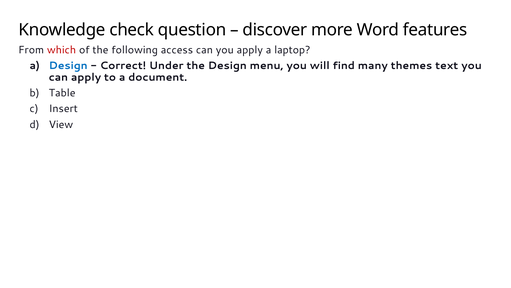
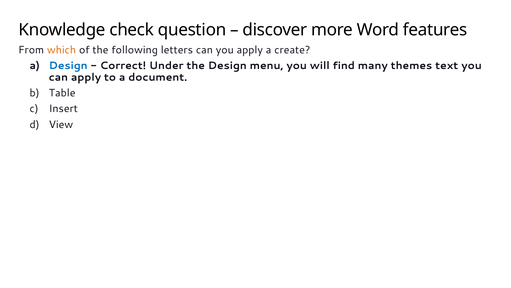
which colour: red -> orange
access: access -> letters
laptop: laptop -> create
